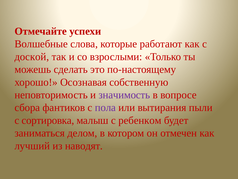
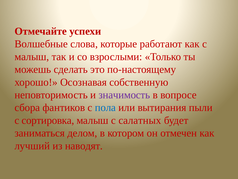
доской at (32, 57): доской -> малыш
пола colour: purple -> blue
ребенком: ребенком -> салатных
